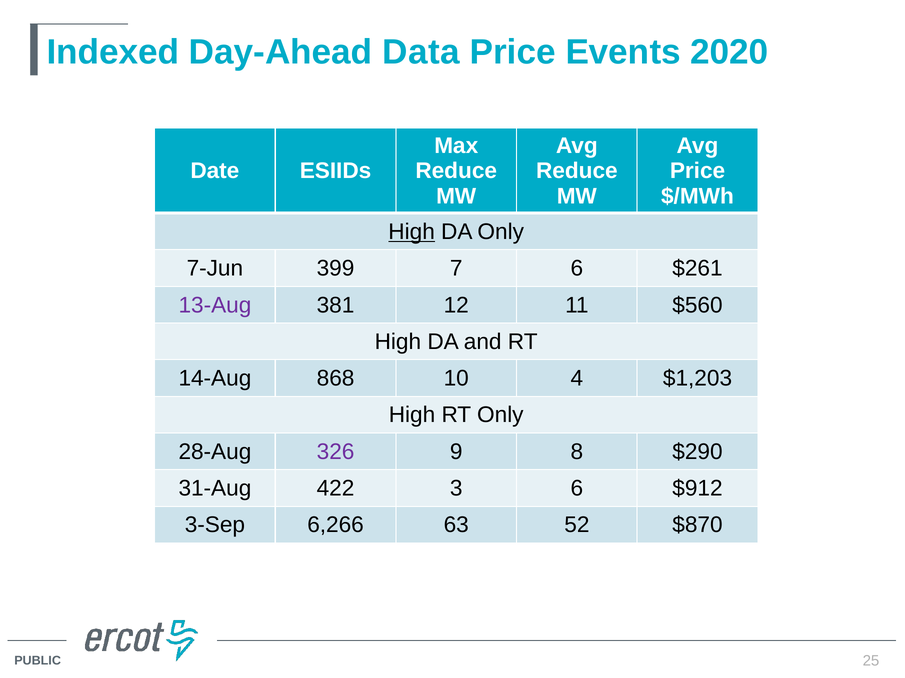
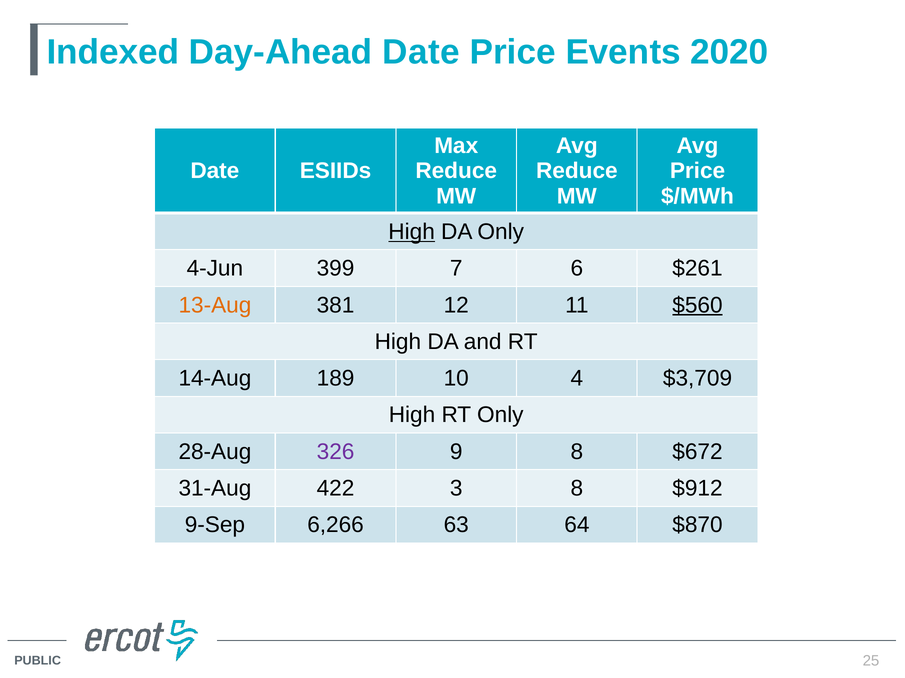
Day-Ahead Data: Data -> Date
7-Jun: 7-Jun -> 4-Jun
13-Aug colour: purple -> orange
$560 underline: none -> present
868: 868 -> 189
$1,203: $1,203 -> $3,709
$290: $290 -> $672
3 6: 6 -> 8
3-Sep: 3-Sep -> 9-Sep
52: 52 -> 64
